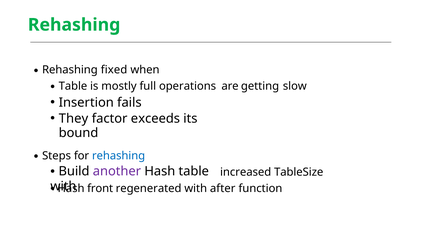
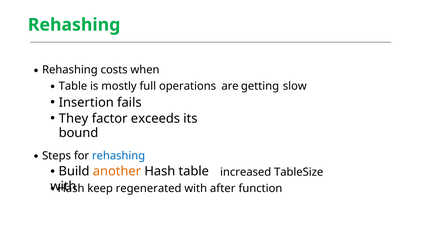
fixed: fixed -> costs
another colour: purple -> orange
front: front -> keep
